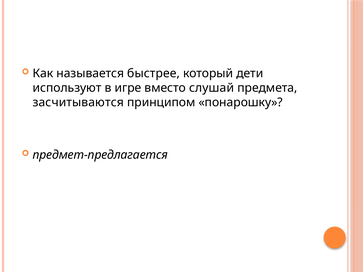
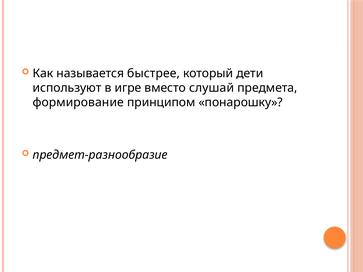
засчитываются: засчитываются -> формирование
предмет-предлагается: предмет-предлагается -> предмет-разнообразие
